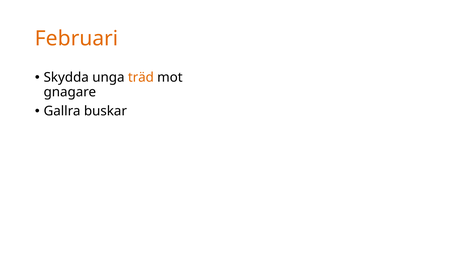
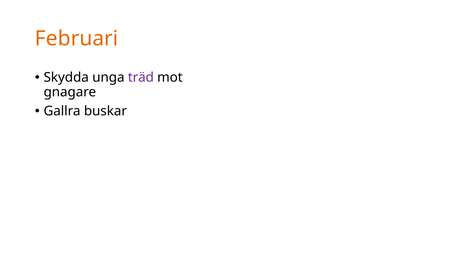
träd colour: orange -> purple
